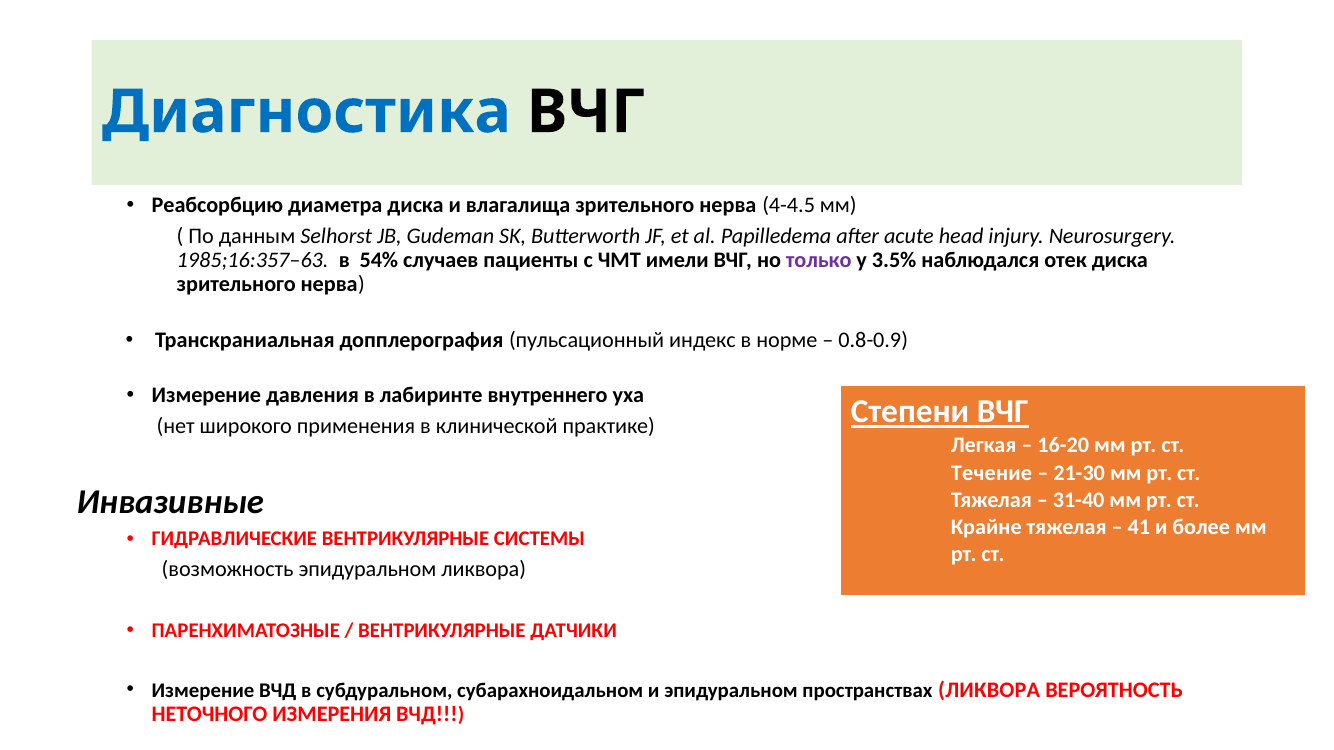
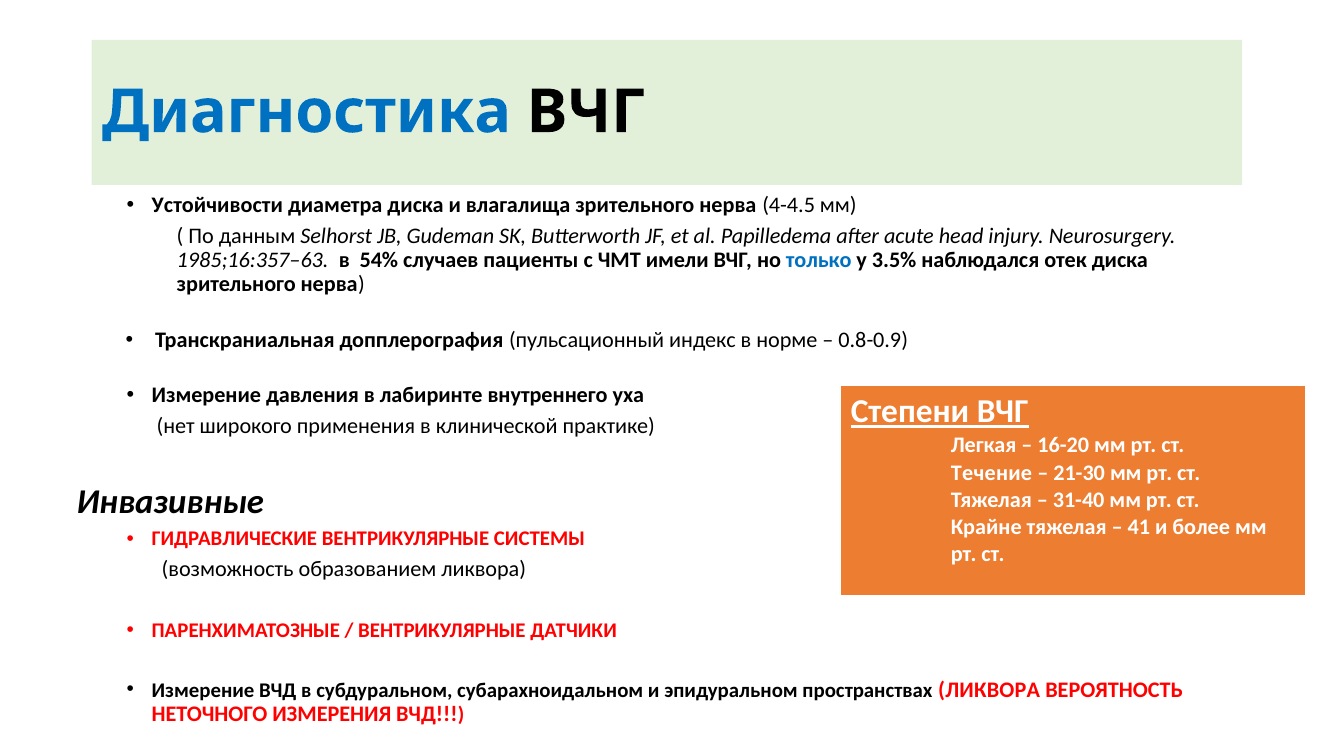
Реабсорбцию: Реабсорбцию -> Устойчивости
только colour: purple -> blue
возможность эпидуральном: эпидуральном -> образованием
